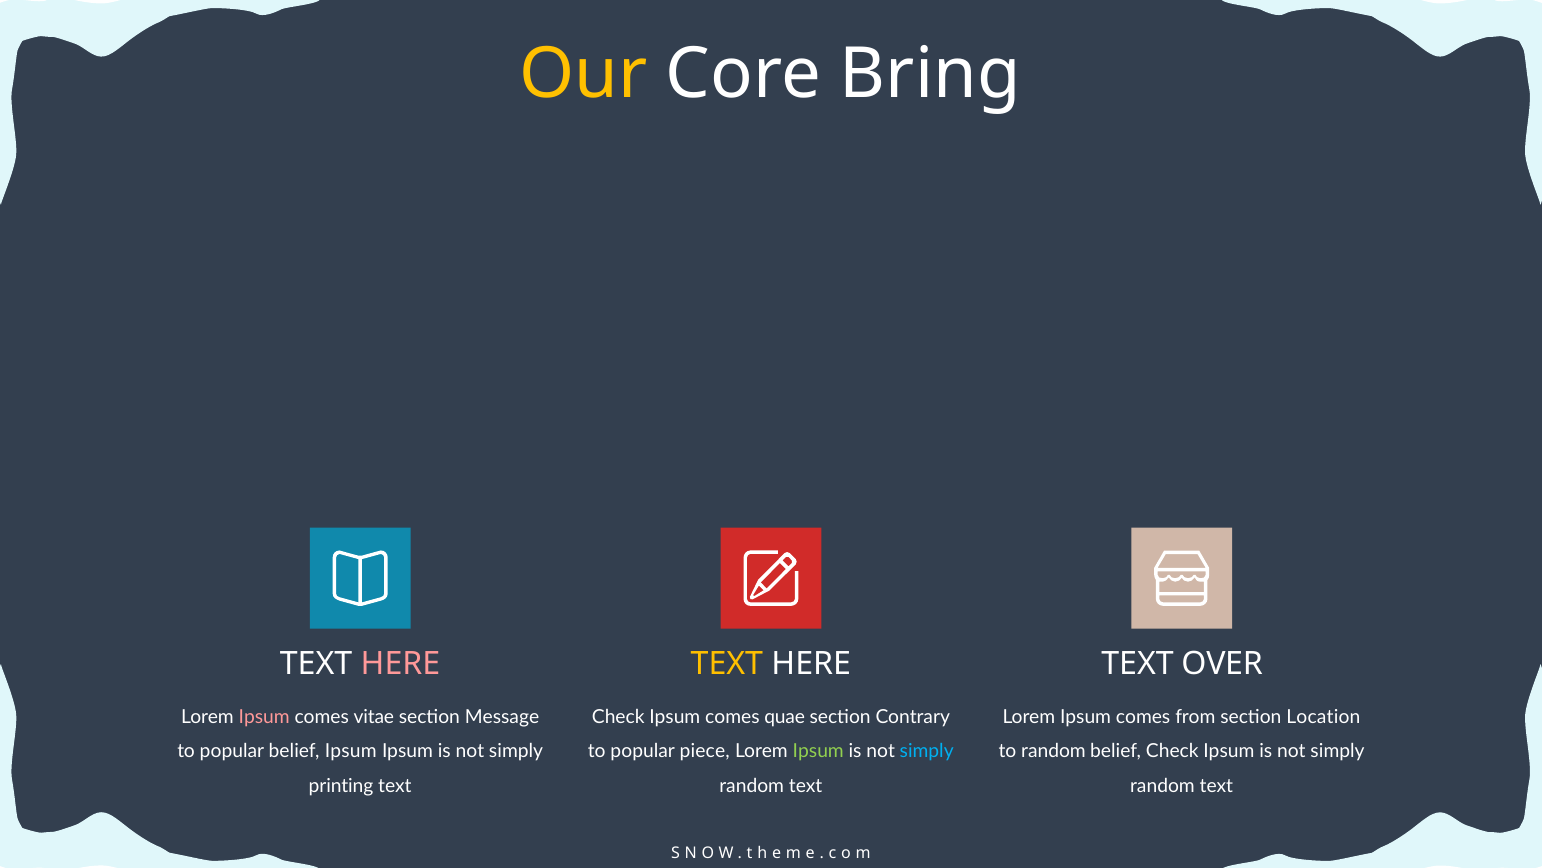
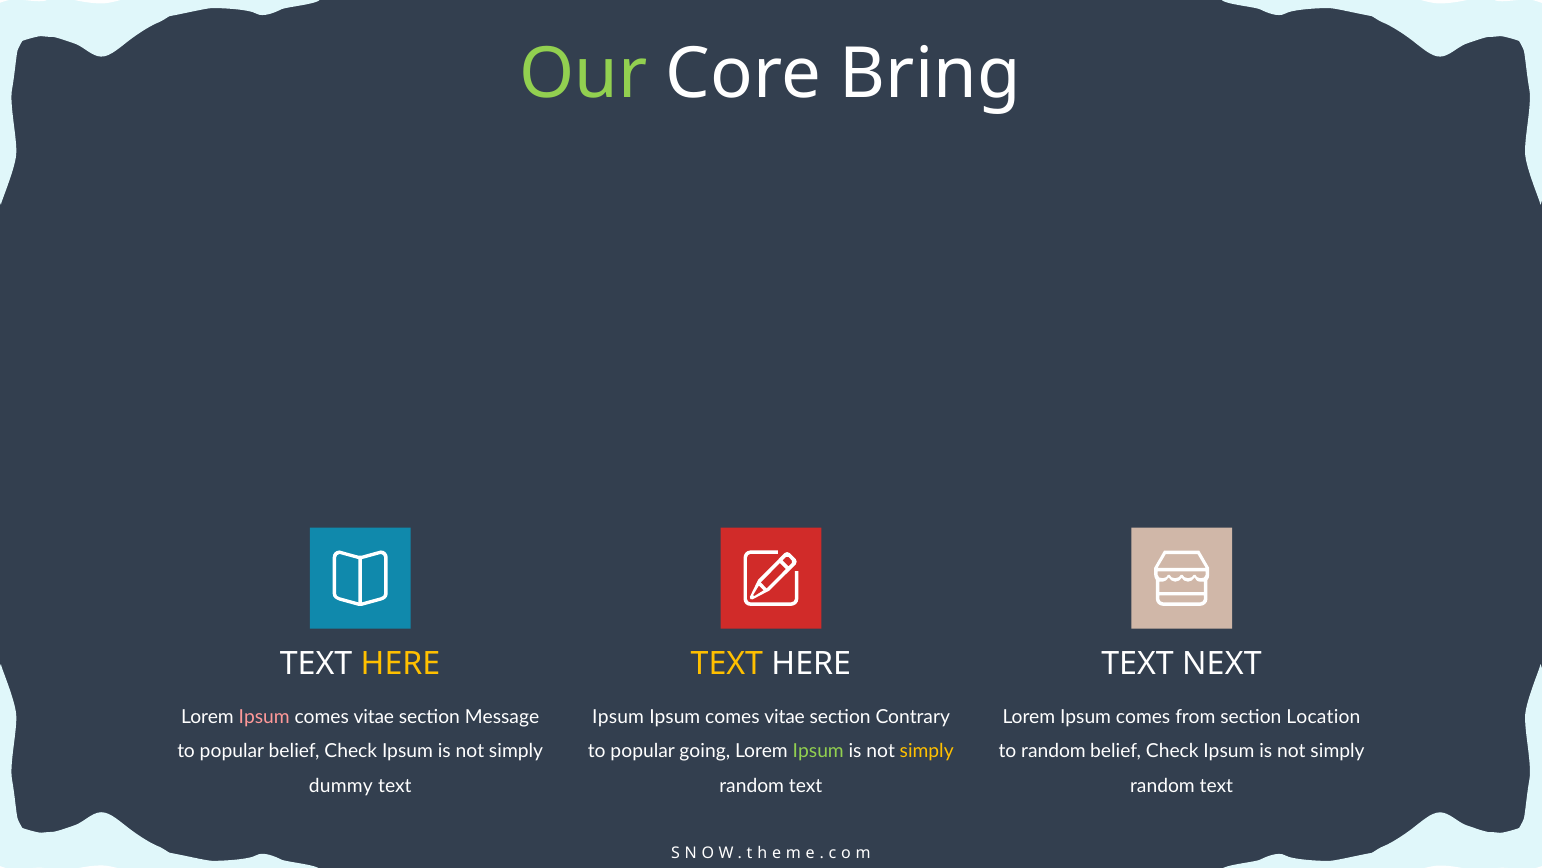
Our colour: yellow -> light green
HERE at (400, 663) colour: pink -> yellow
OVER: OVER -> NEXT
Check at (618, 716): Check -> Ipsum
quae at (785, 716): quae -> vitae
popular belief Ipsum: Ipsum -> Check
piece: piece -> going
simply at (927, 751) colour: light blue -> yellow
printing: printing -> dummy
